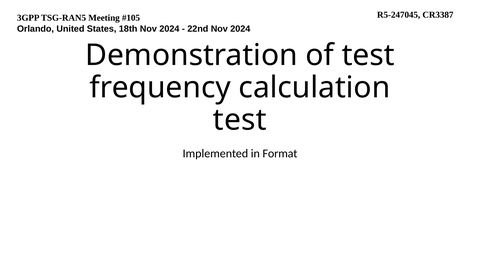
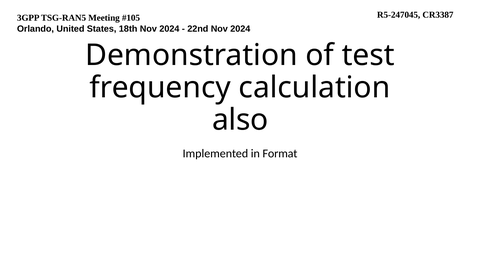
test at (240, 120): test -> also
